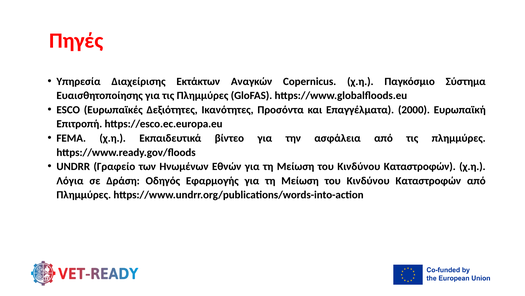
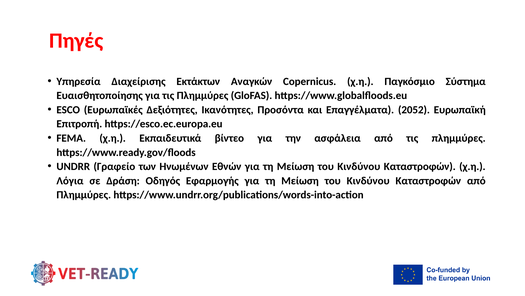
2000: 2000 -> 2052
